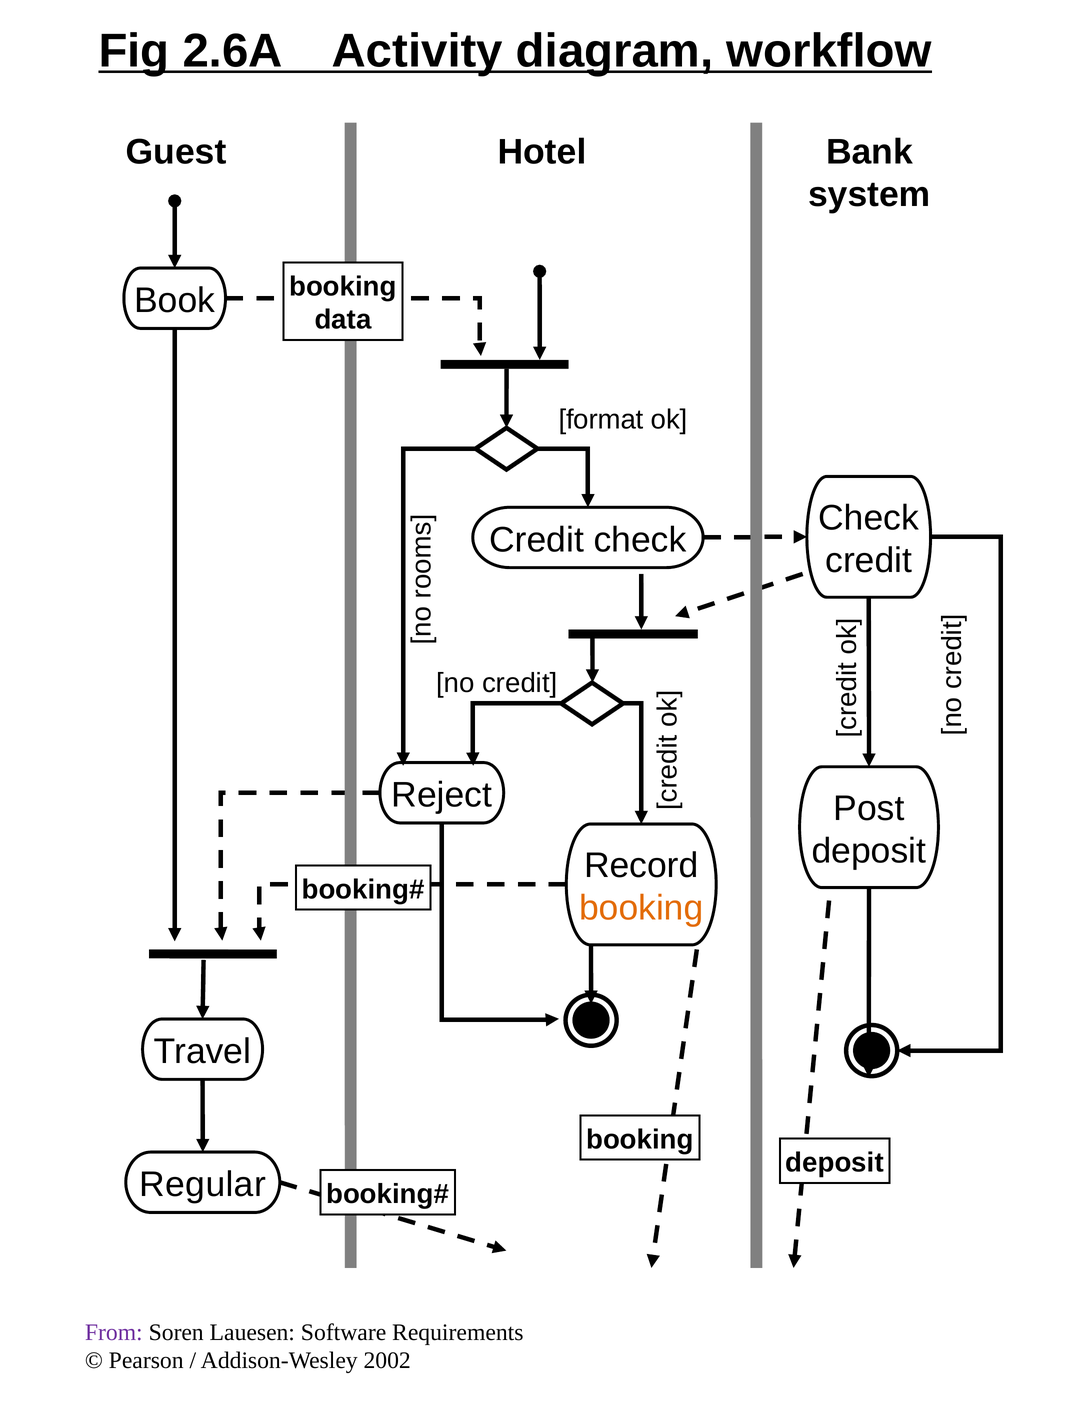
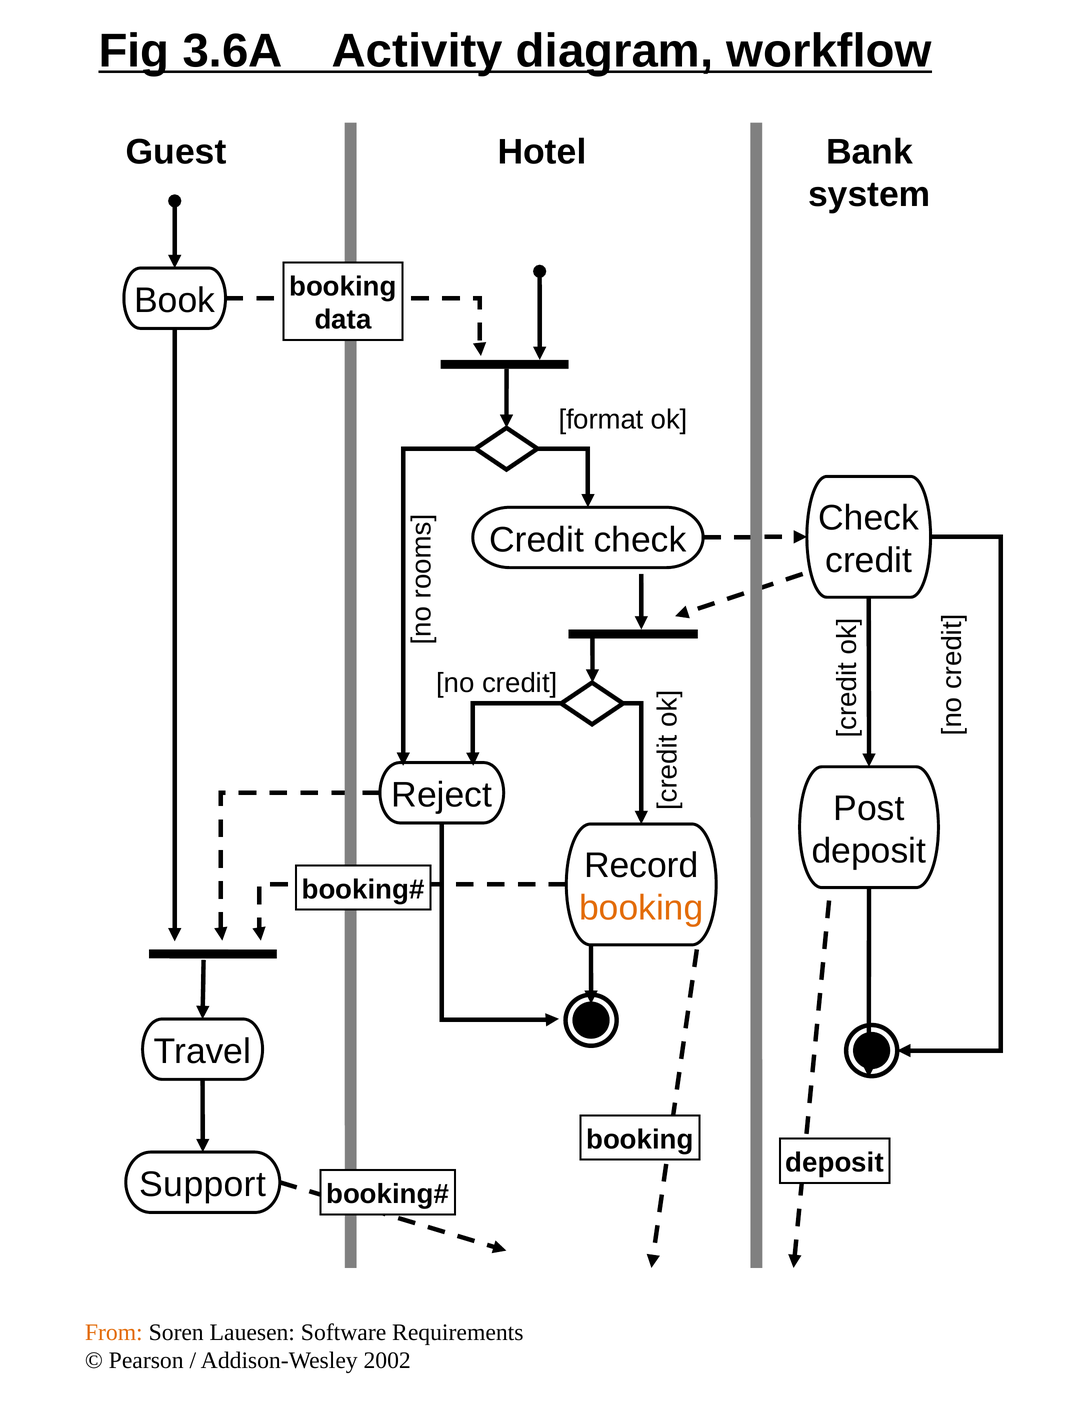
2.6A: 2.6A -> 3.6A
Regular: Regular -> Support
From colour: purple -> orange
